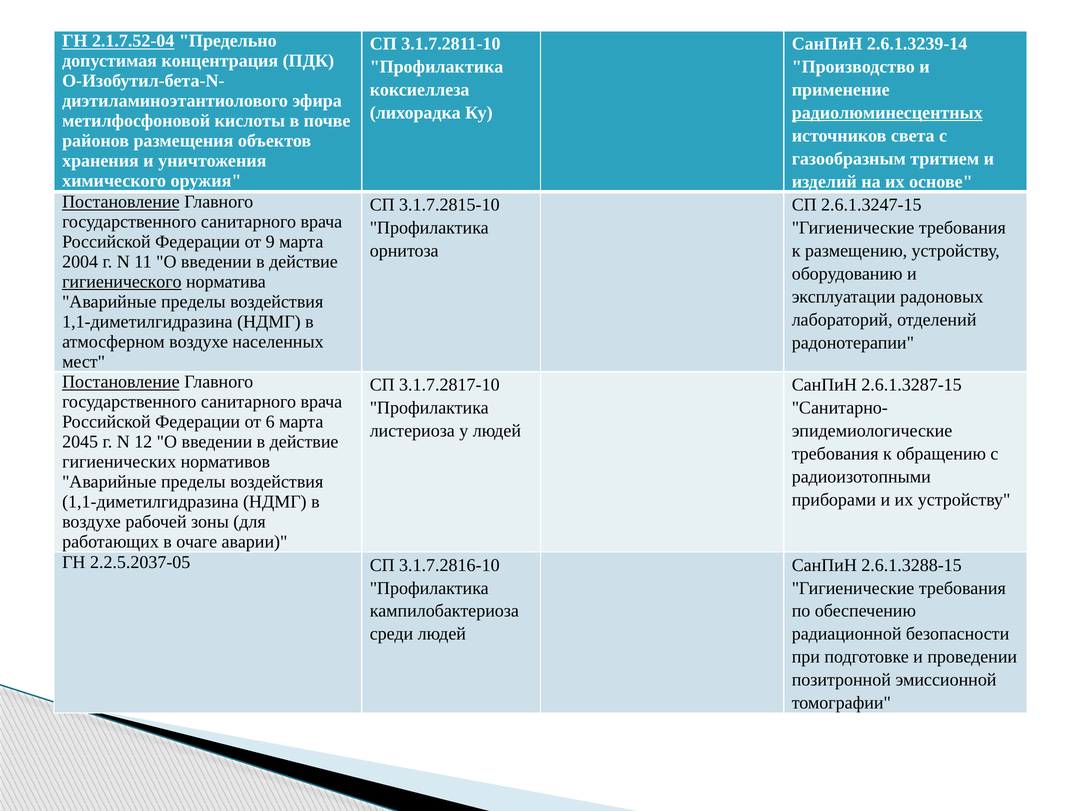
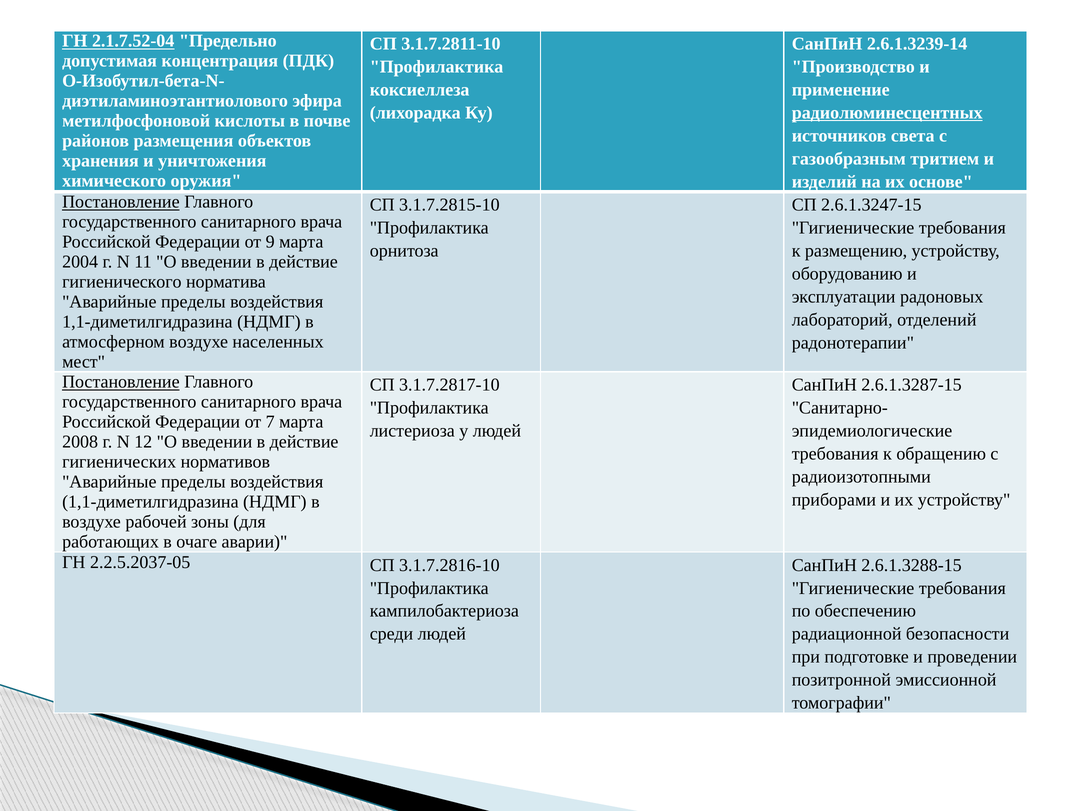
гигиенического underline: present -> none
6: 6 -> 7
2045: 2045 -> 2008
